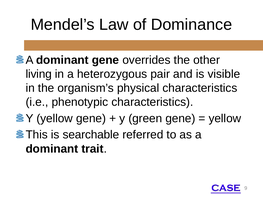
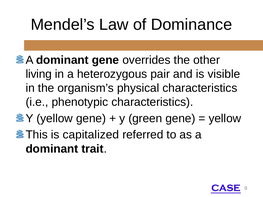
searchable: searchable -> capitalized
